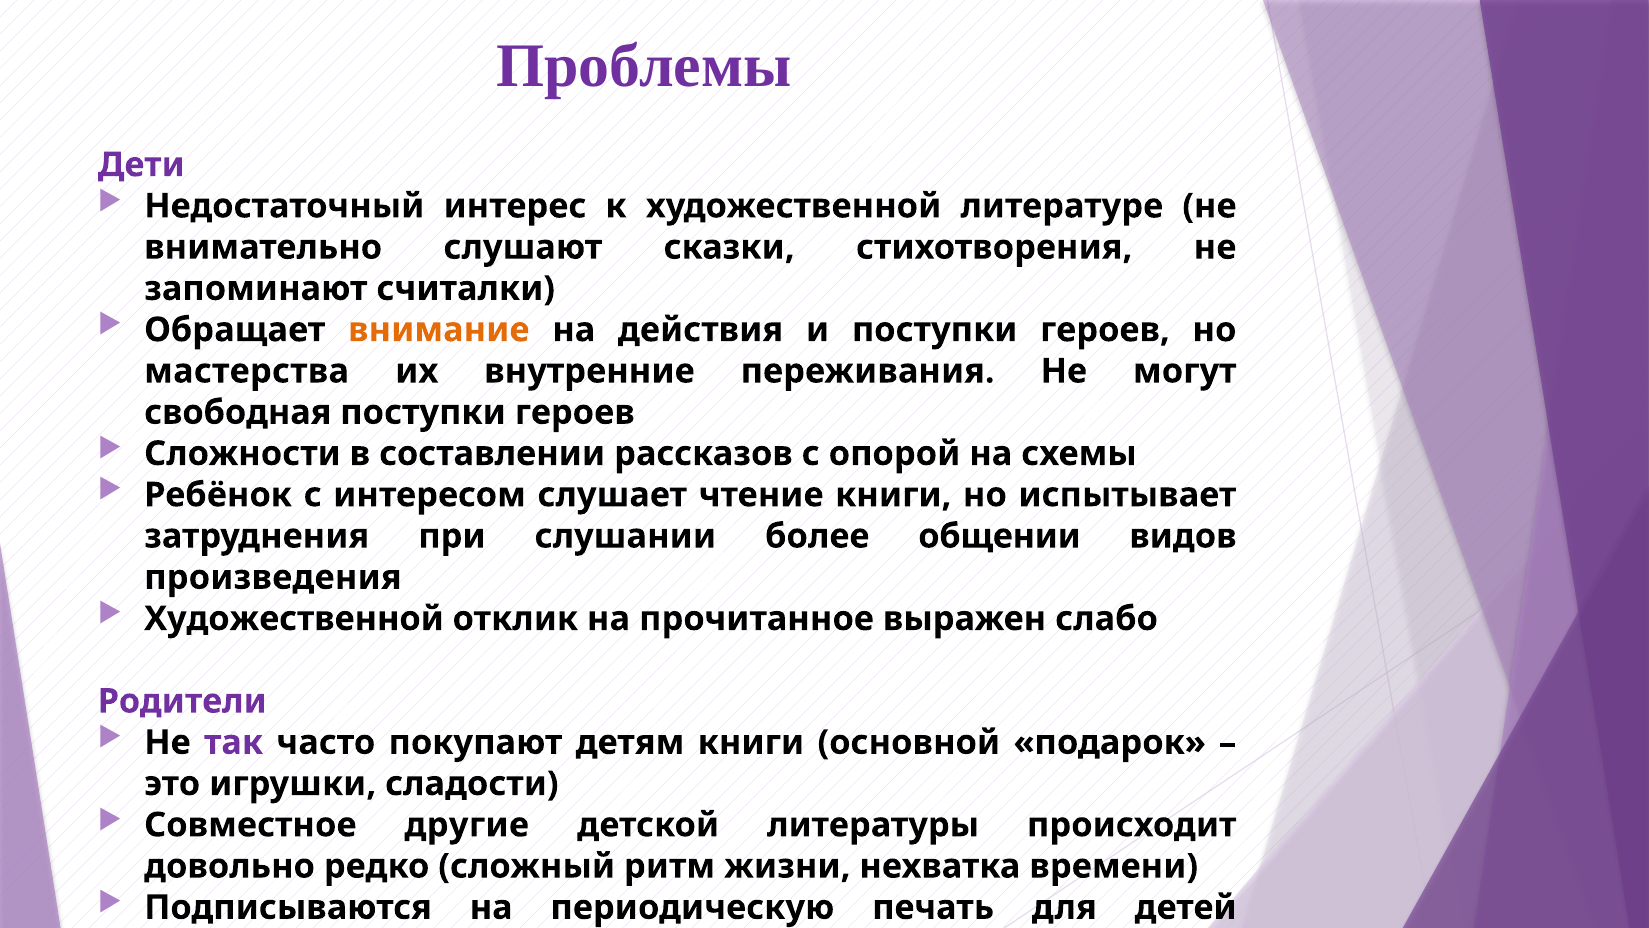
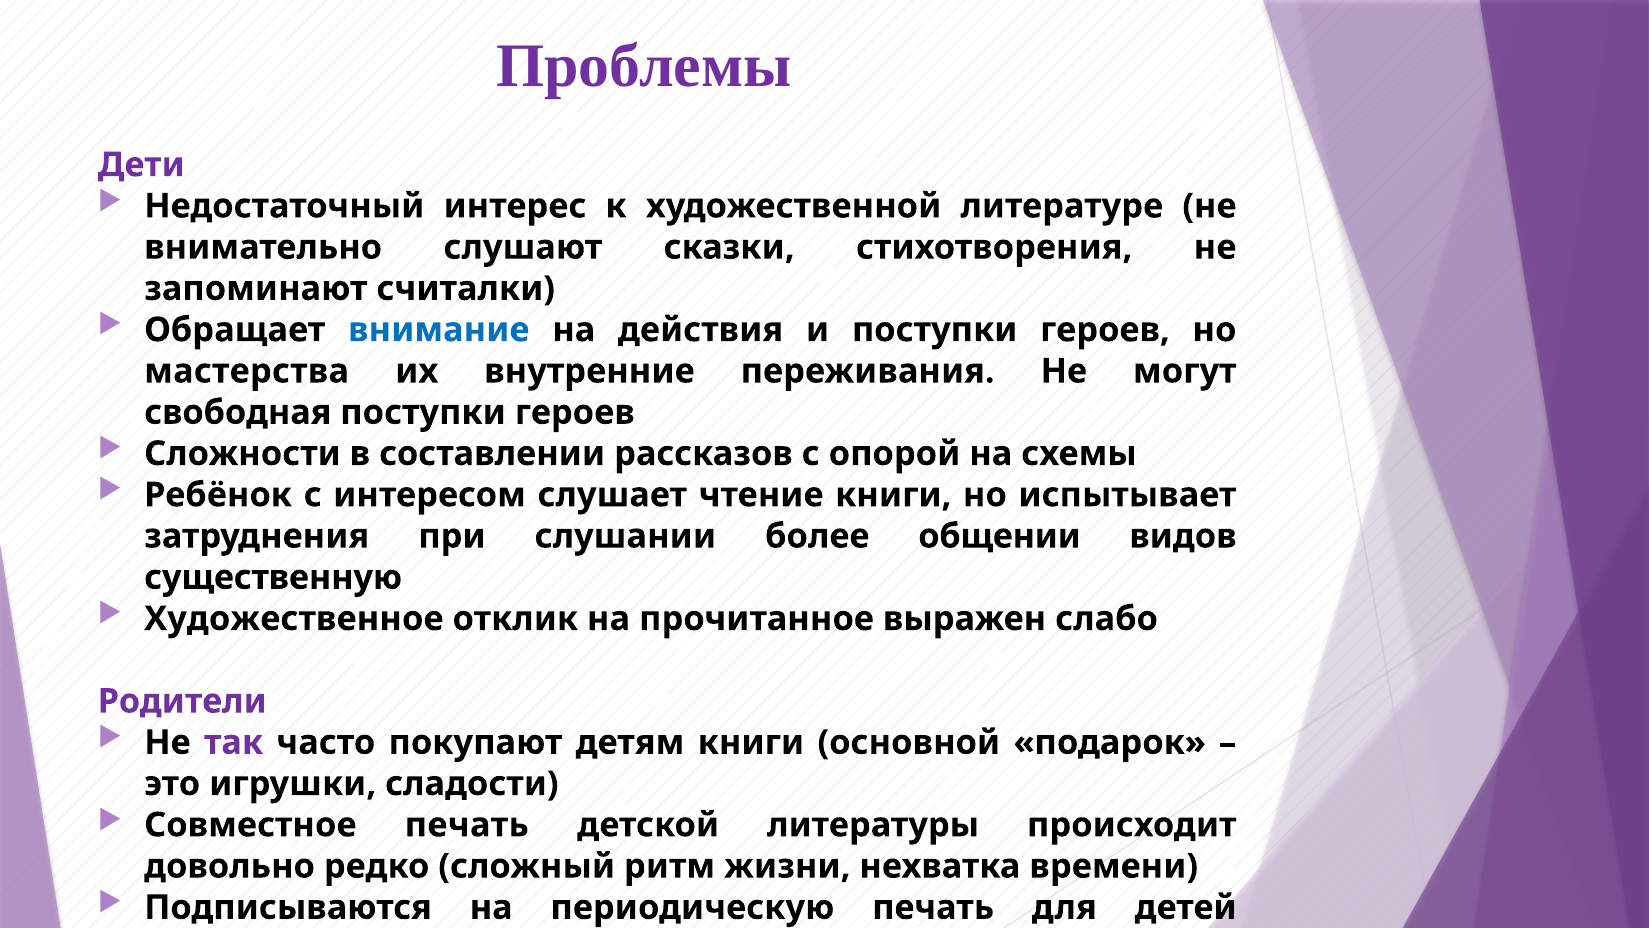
внимание colour: orange -> blue
произведения: произведения -> существенную
Художественной at (294, 618): Художественной -> Художественное
Совместное другие: другие -> печать
